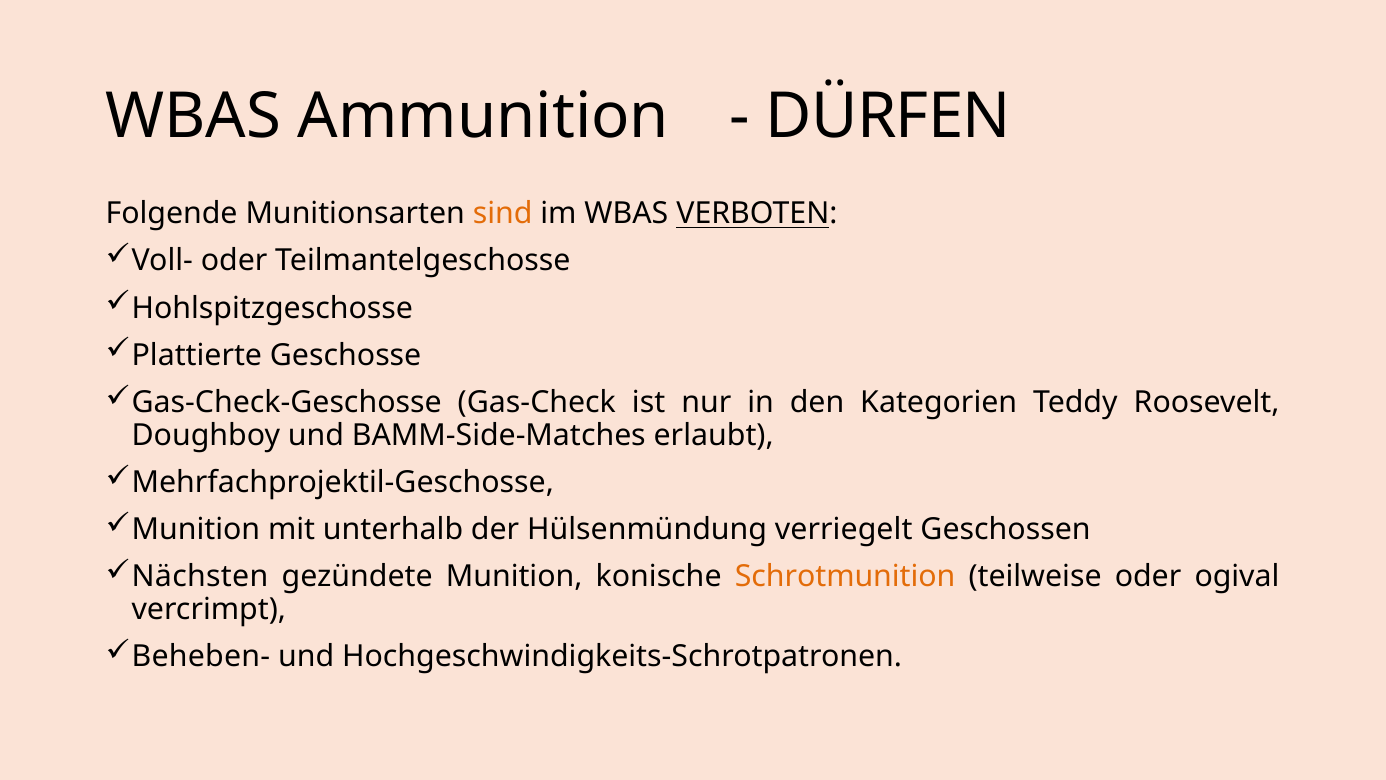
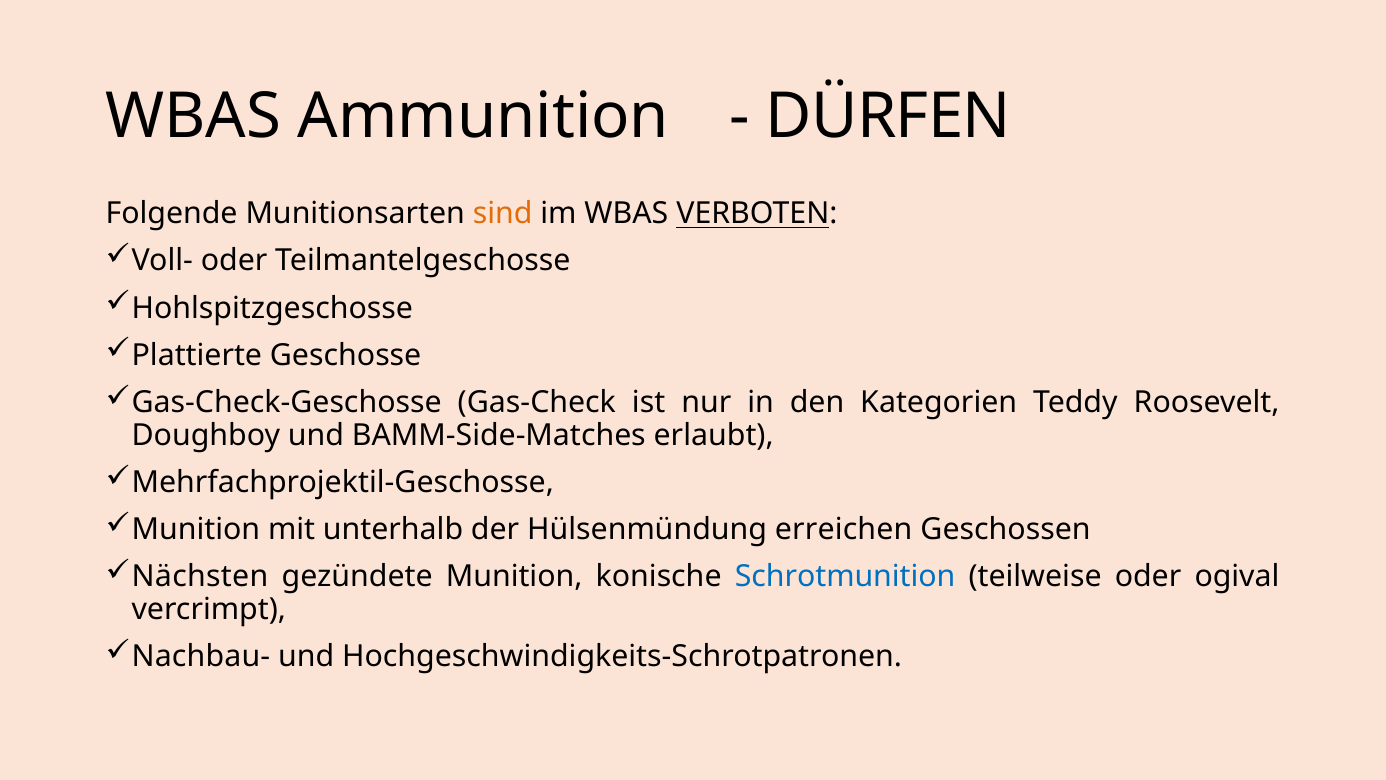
verriegelt: verriegelt -> erreichen
Schrotmunition colour: orange -> blue
Beheben-: Beheben- -> Nachbau-
